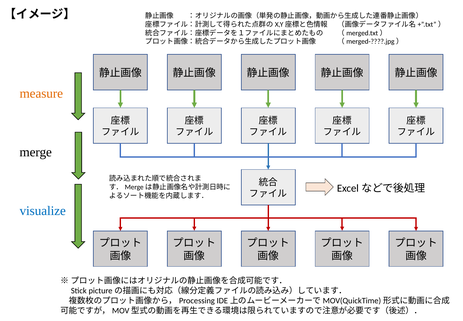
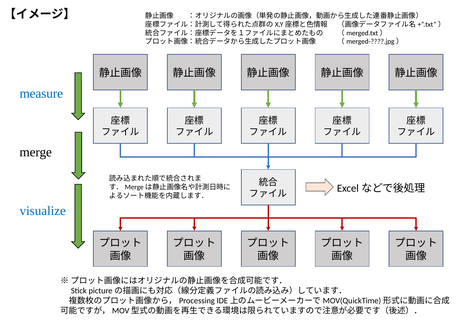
measure colour: orange -> blue
